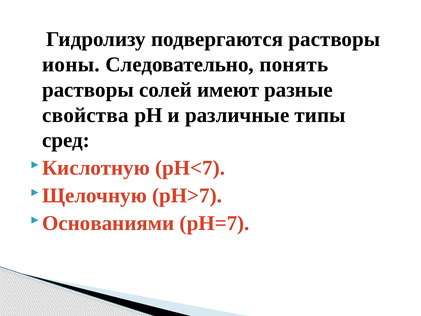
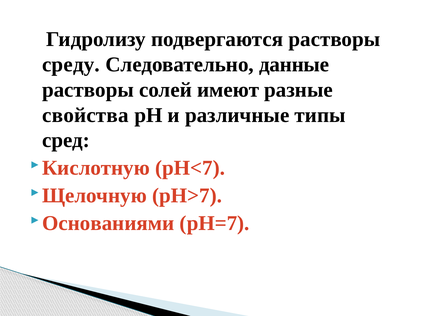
ионы: ионы -> среду
понять: понять -> данные
